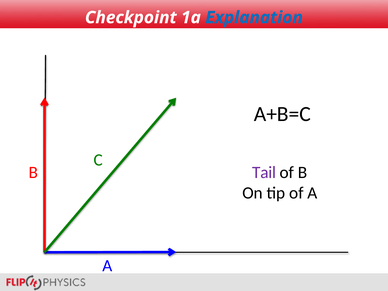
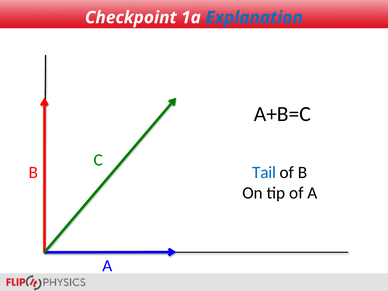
Tail colour: purple -> blue
